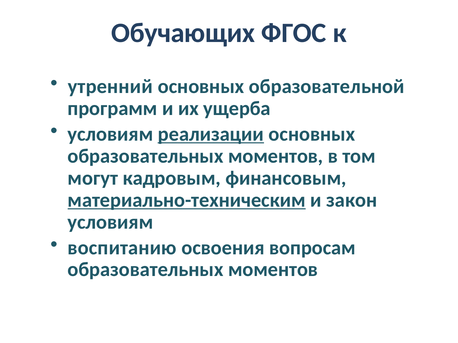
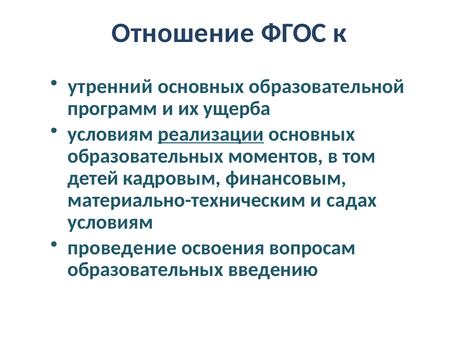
Обучающих: Обучающих -> Отношение
могут: могут -> детей
материально-техническим underline: present -> none
закон: закон -> садах
воспитанию: воспитанию -> проведение
моментов at (273, 270): моментов -> введению
